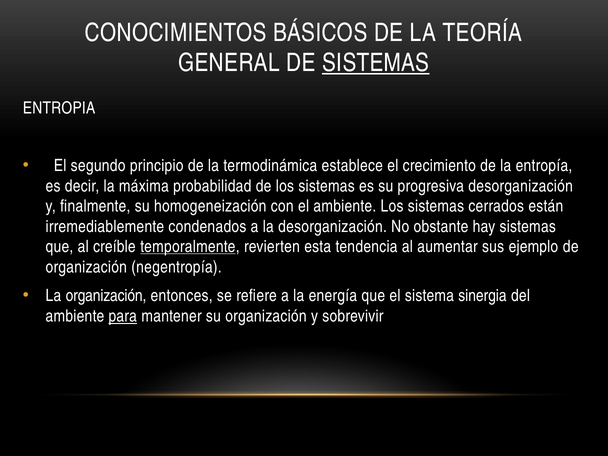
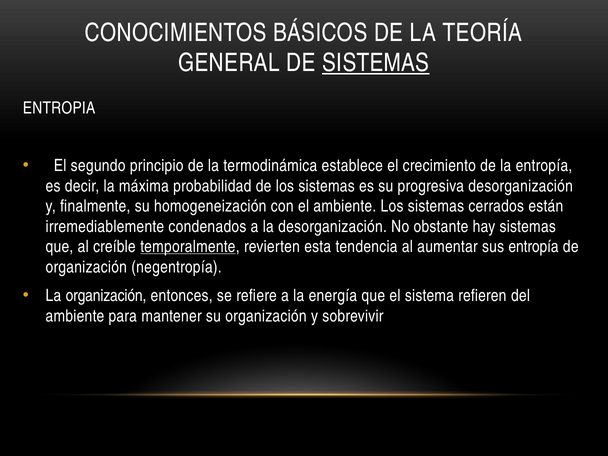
sus ejemplo: ejemplo -> entropía
sinergia: sinergia -> refieren
para underline: present -> none
